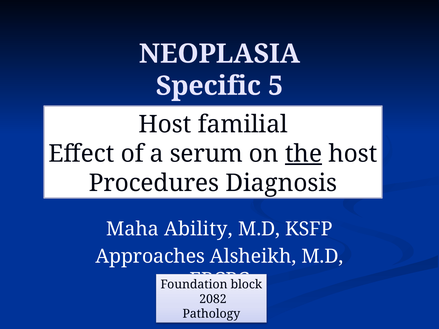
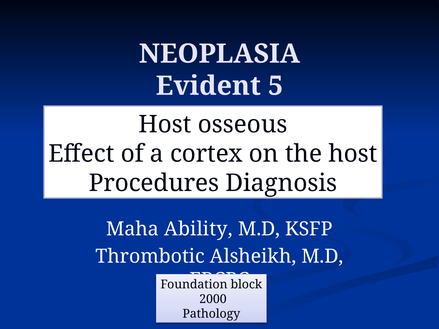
Specific: Specific -> Evident
familial: familial -> osseous
serum: serum -> cortex
the underline: present -> none
Approaches: Approaches -> Thrombotic
2082: 2082 -> 2000
